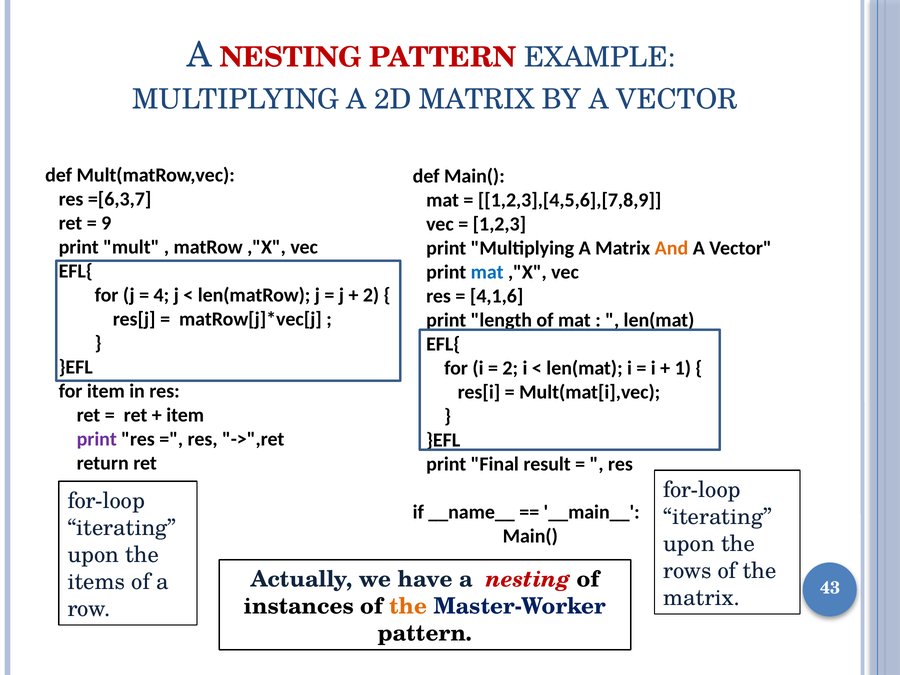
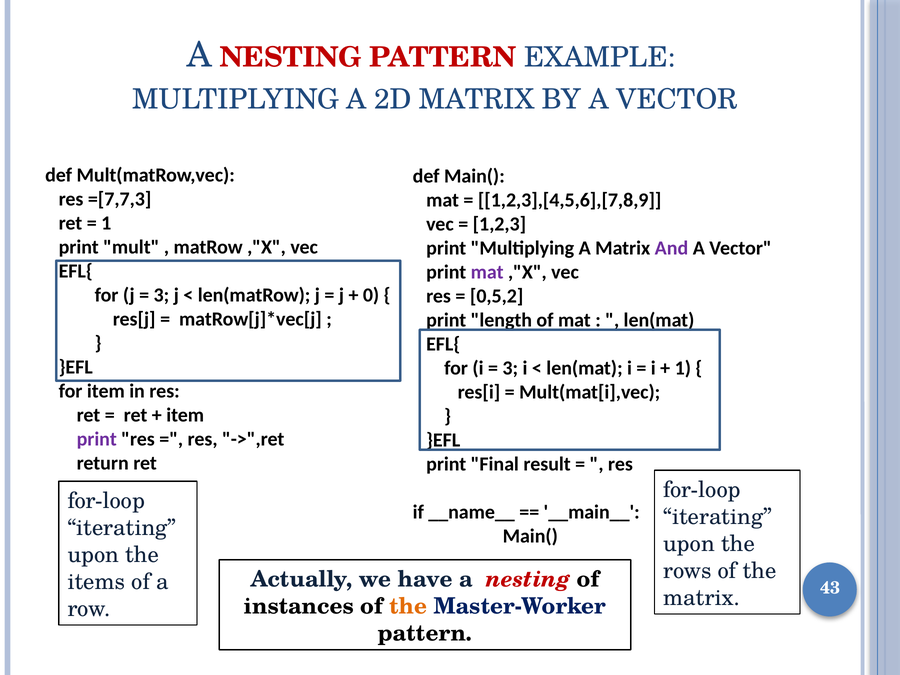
=[6,3,7: =[6,3,7 -> =[7,7,3
9 at (106, 223): 9 -> 1
And colour: orange -> purple
mat at (487, 272) colour: blue -> purple
4 at (161, 295): 4 -> 3
2 at (371, 295): 2 -> 0
4,1,6: 4,1,6 -> 0,5,2
2 at (510, 368): 2 -> 3
